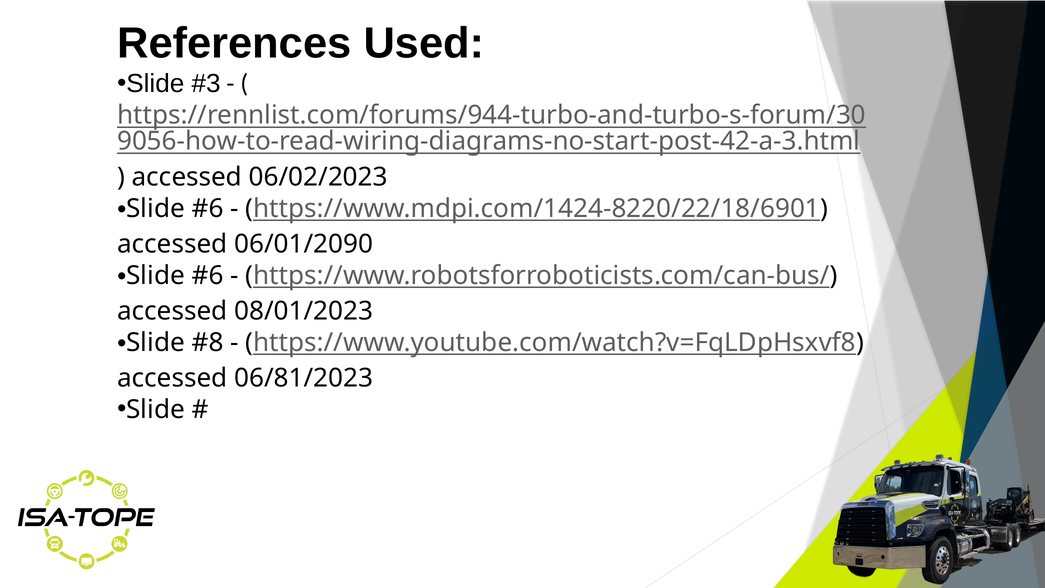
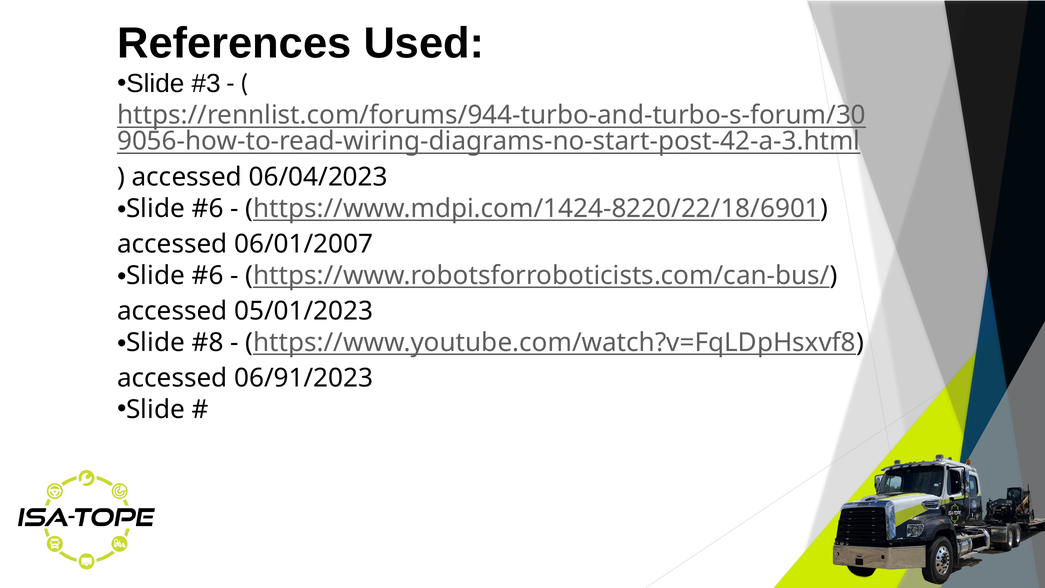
06/02/2023: 06/02/2023 -> 06/04/2023
06/01/2090: 06/01/2090 -> 06/01/2007
08/01/2023: 08/01/2023 -> 05/01/2023
06/81/2023: 06/81/2023 -> 06/91/2023
